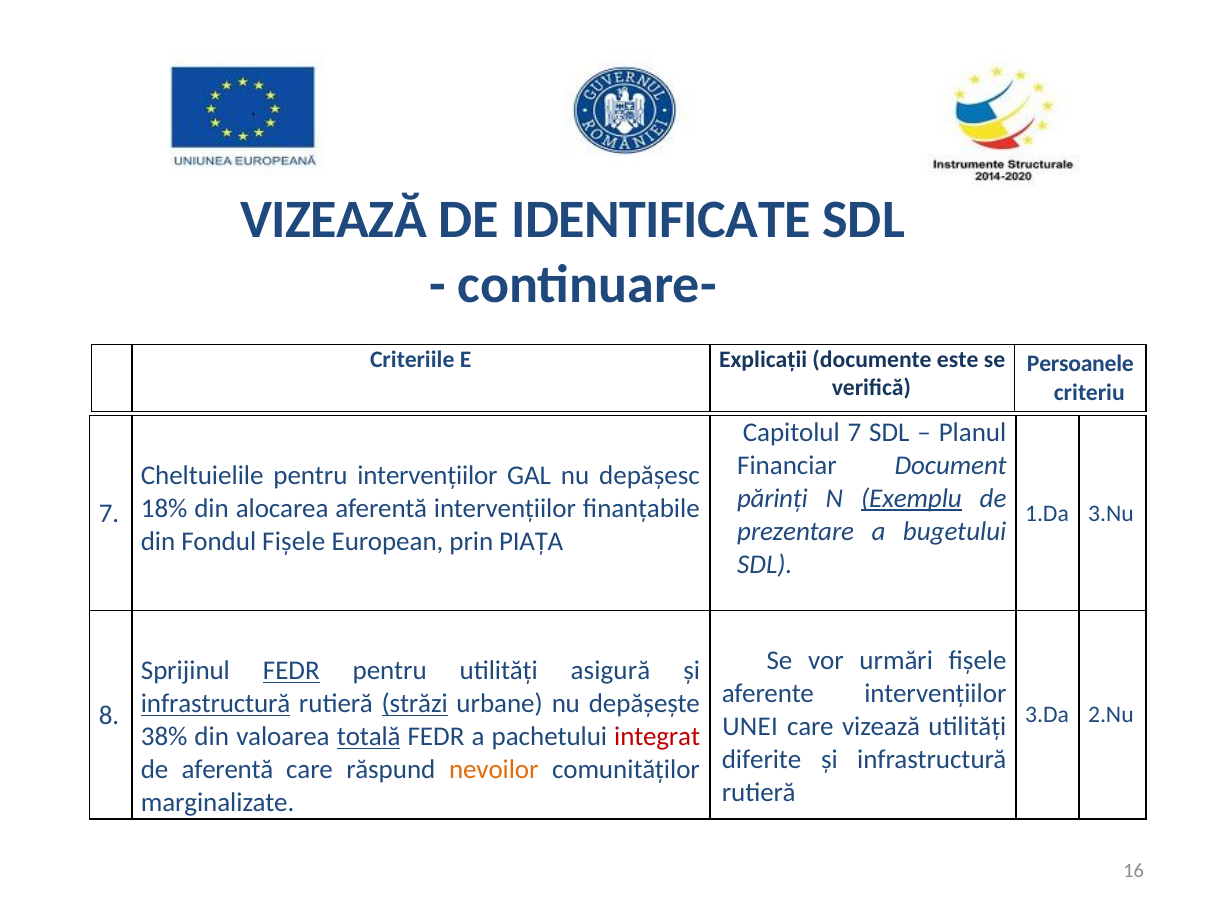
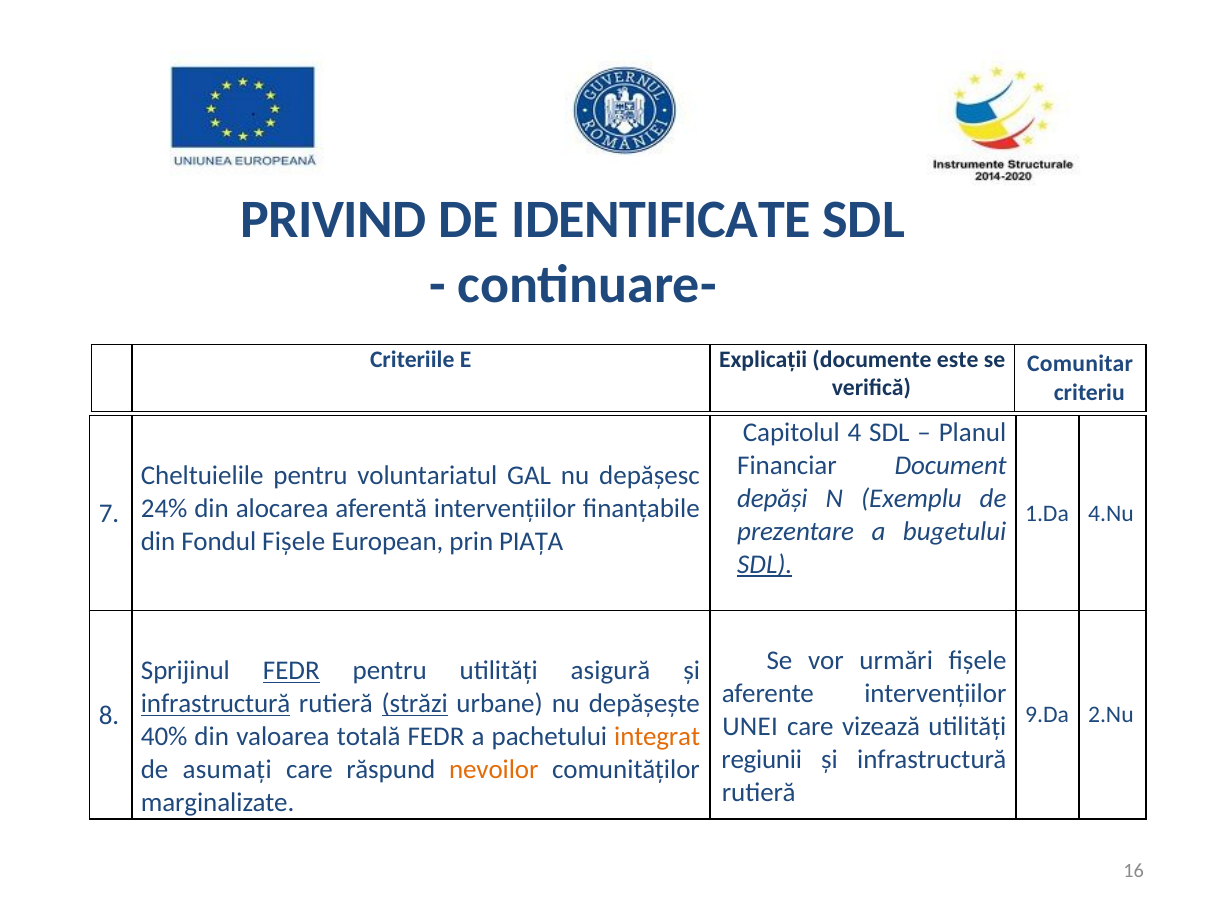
VIZEAZĂ at (334, 220): VIZEAZĂ -> PRIVIND
Persoanele: Persoanele -> Comunitar
Capitolul 7: 7 -> 4
pentru intervențiilor: intervențiilor -> voluntariatul
părinți: părinți -> depăși
Exemplu underline: present -> none
18%: 18% -> 24%
3.Nu: 3.Nu -> 4.Nu
SDL at (765, 565) underline: none -> present
3.Da: 3.Da -> 9.Da
38%: 38% -> 40%
totală underline: present -> none
integrat colour: red -> orange
diferite: diferite -> regiunii
de aferentă: aferentă -> asumați
